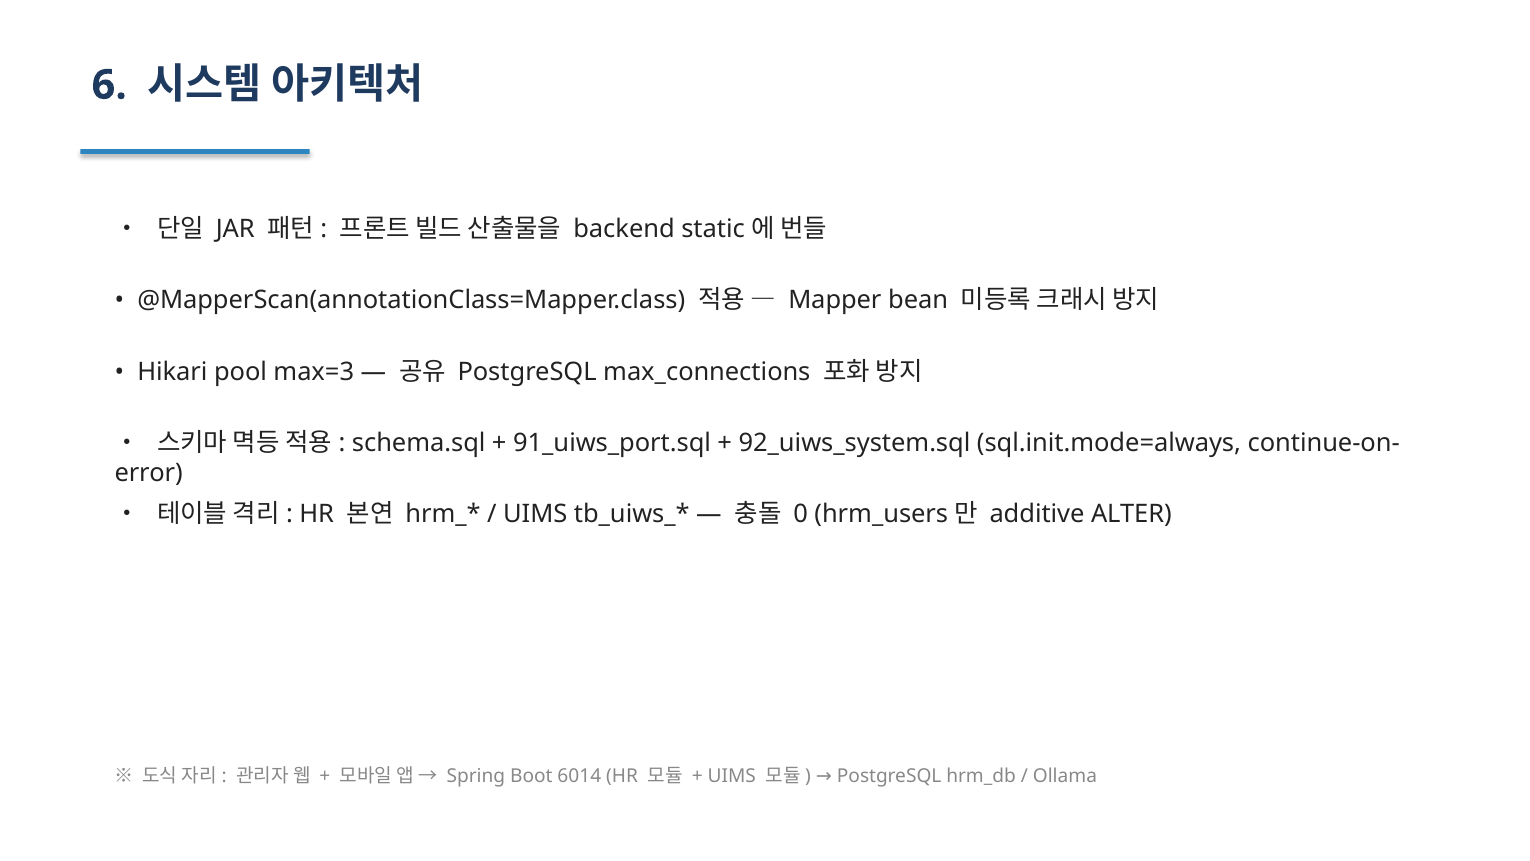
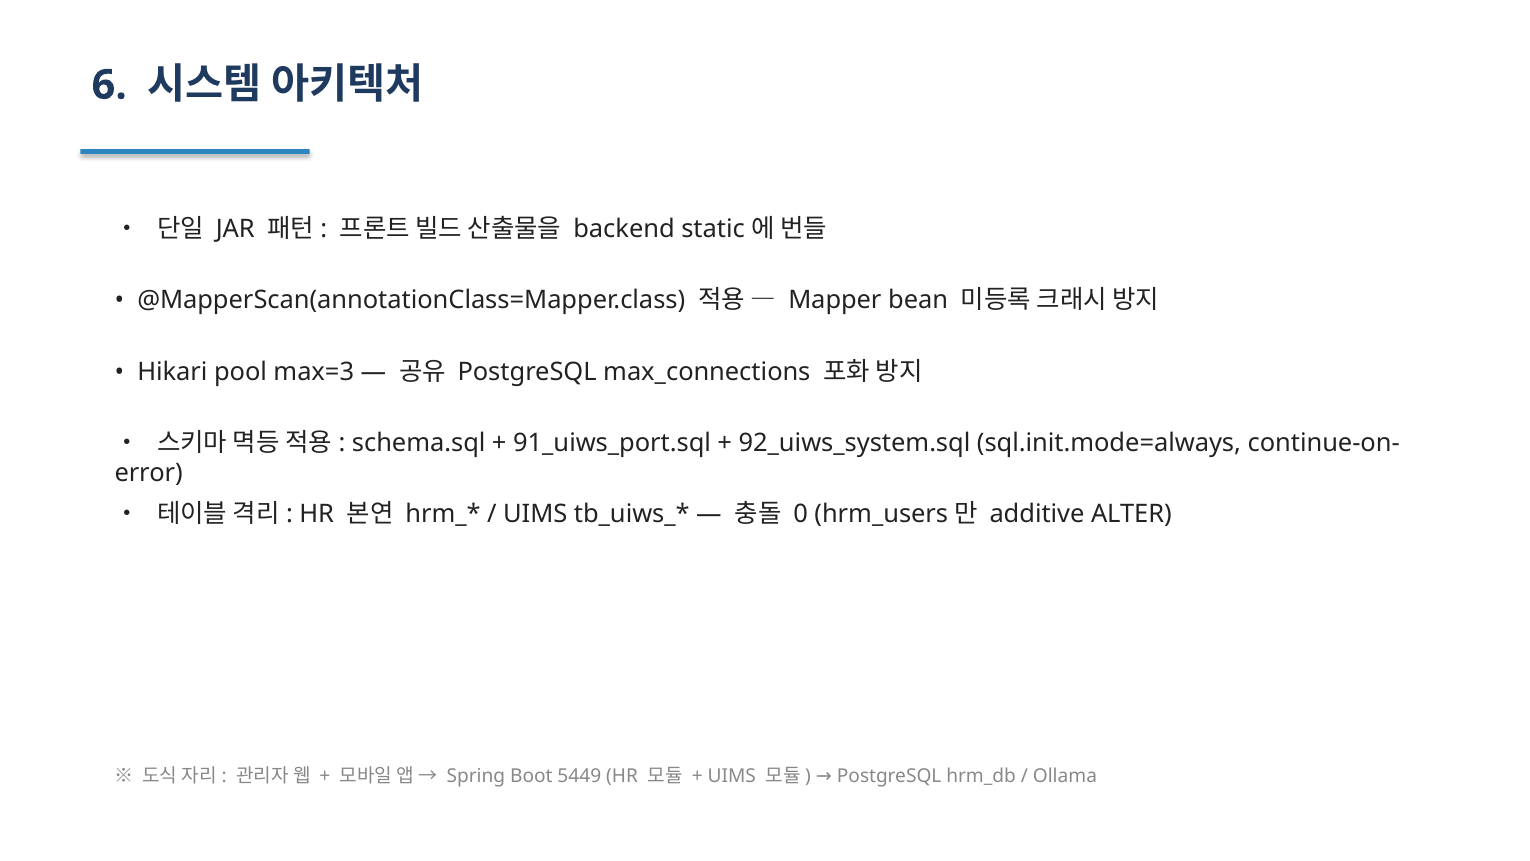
6014: 6014 -> 5449
